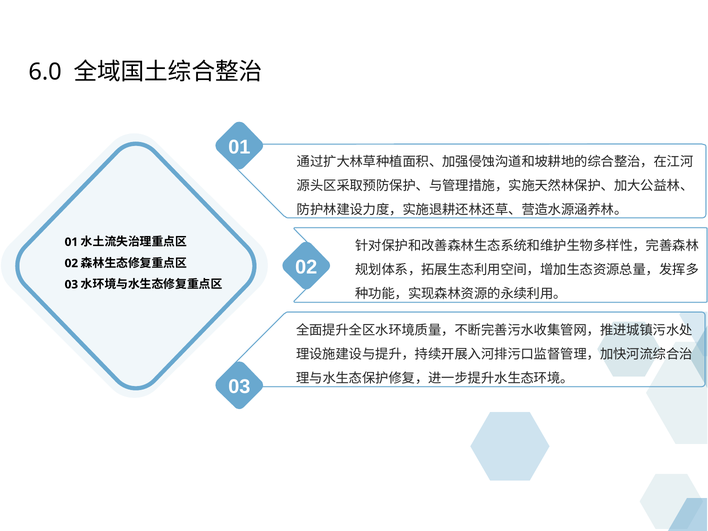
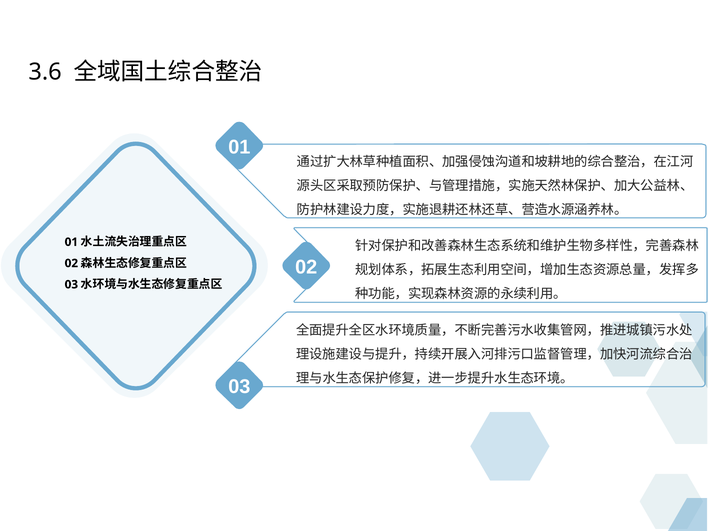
6.0: 6.0 -> 3.6
